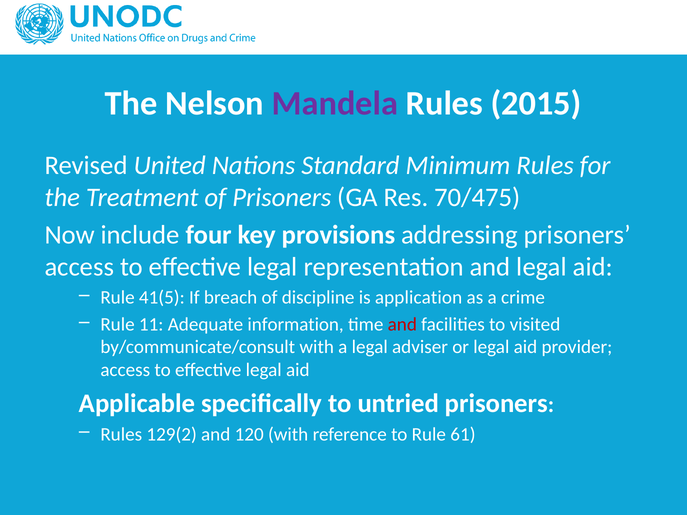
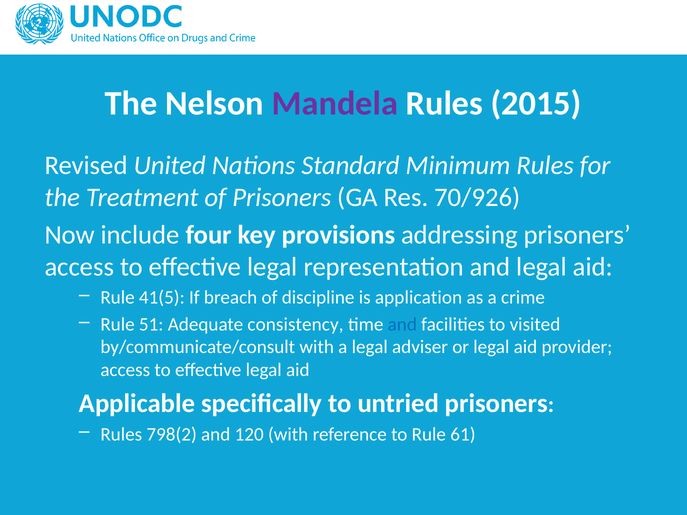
70/475: 70/475 -> 70/926
11: 11 -> 51
information: information -> consistency
and at (402, 324) colour: red -> blue
129(2: 129(2 -> 798(2
